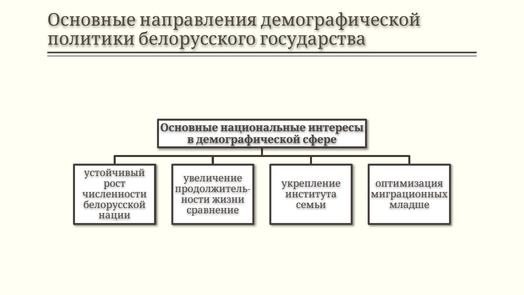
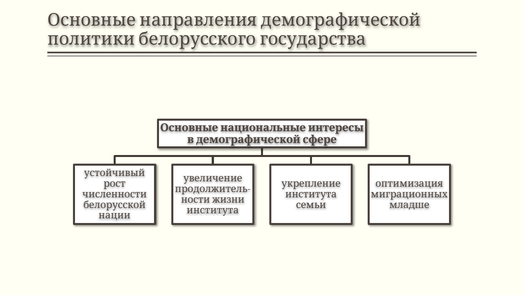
сравнение at (213, 210): сравнение -> института
